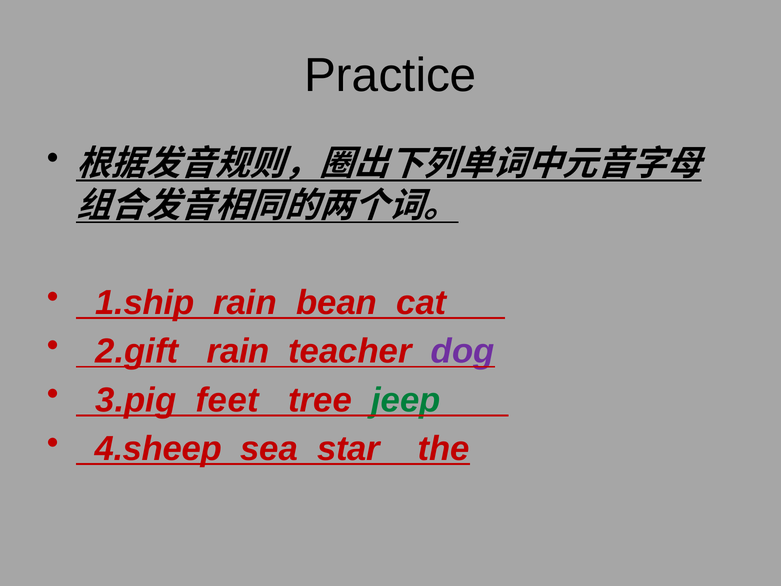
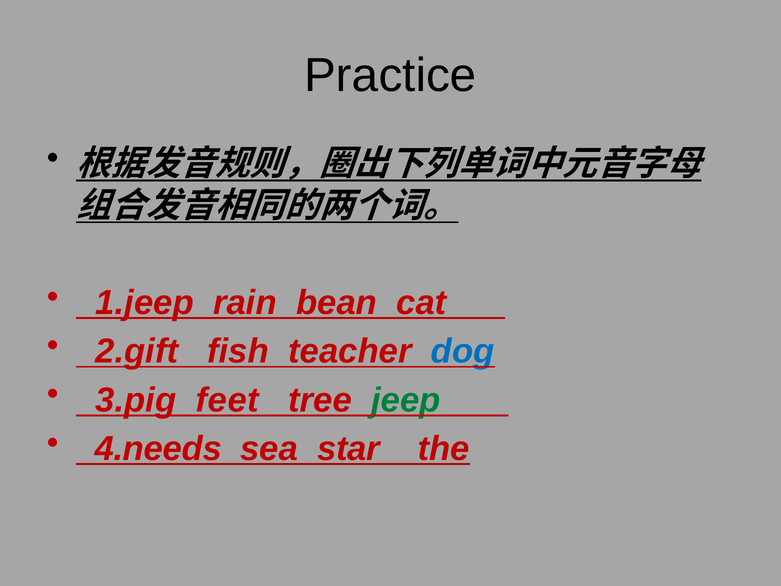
1.ship: 1.ship -> 1.jeep
2.gift rain: rain -> fish
dog colour: purple -> blue
4.sheep: 4.sheep -> 4.needs
